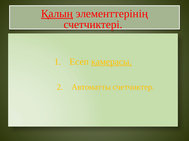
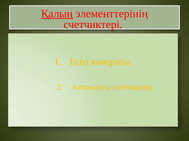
камерасы underline: present -> none
